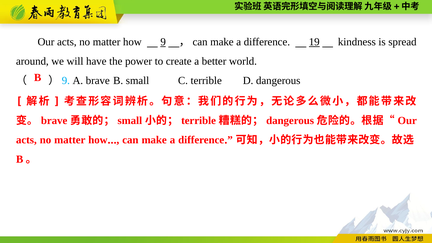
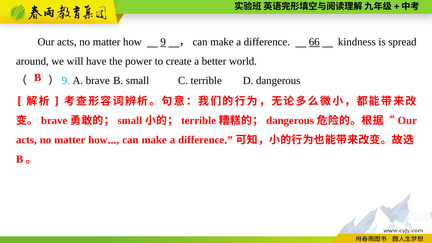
19: 19 -> 66
